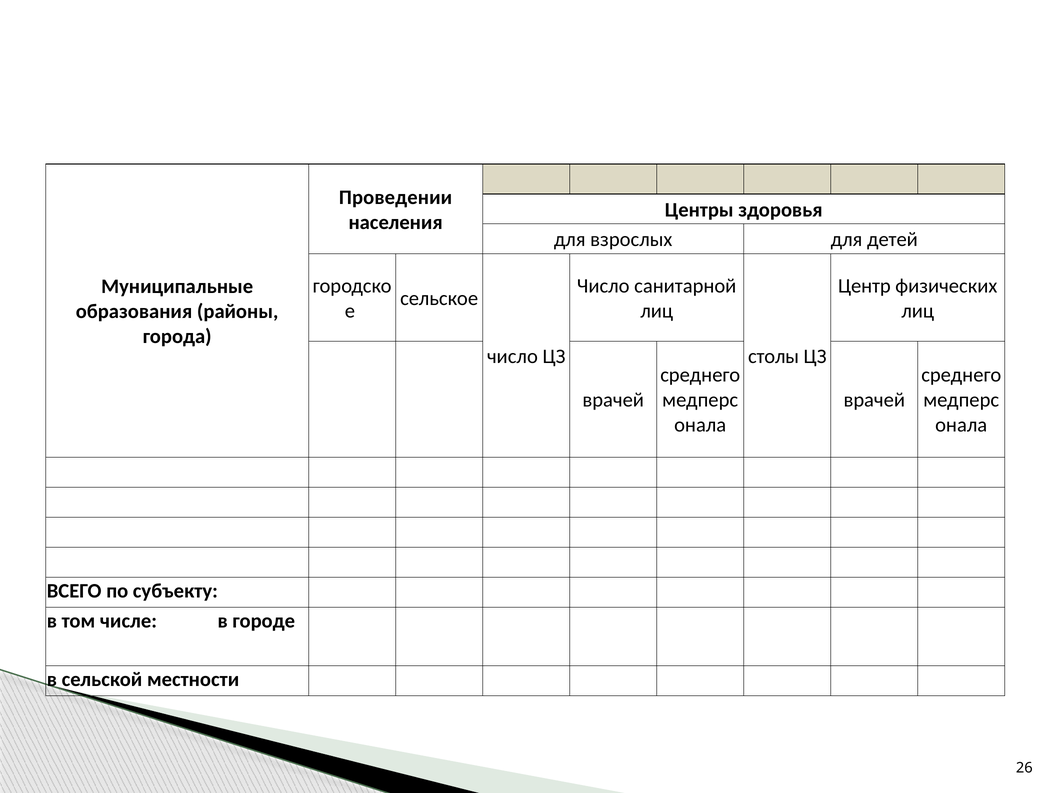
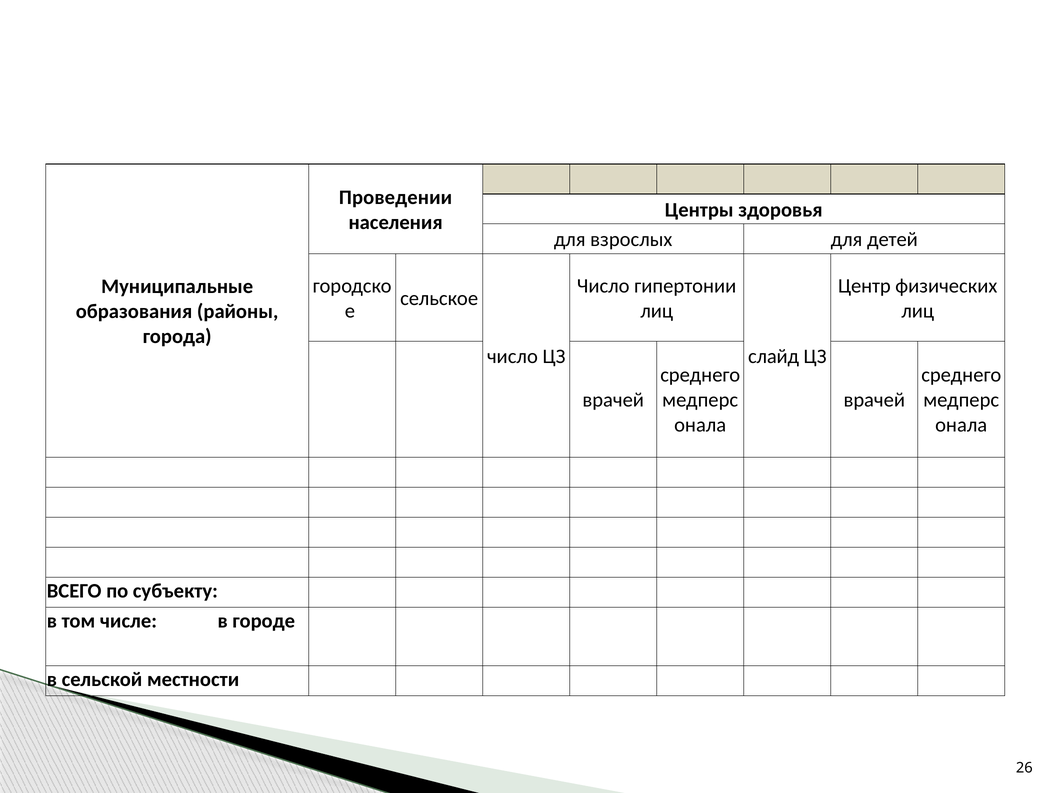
санитарной: санитарной -> гипертонии
столы: столы -> слайд
